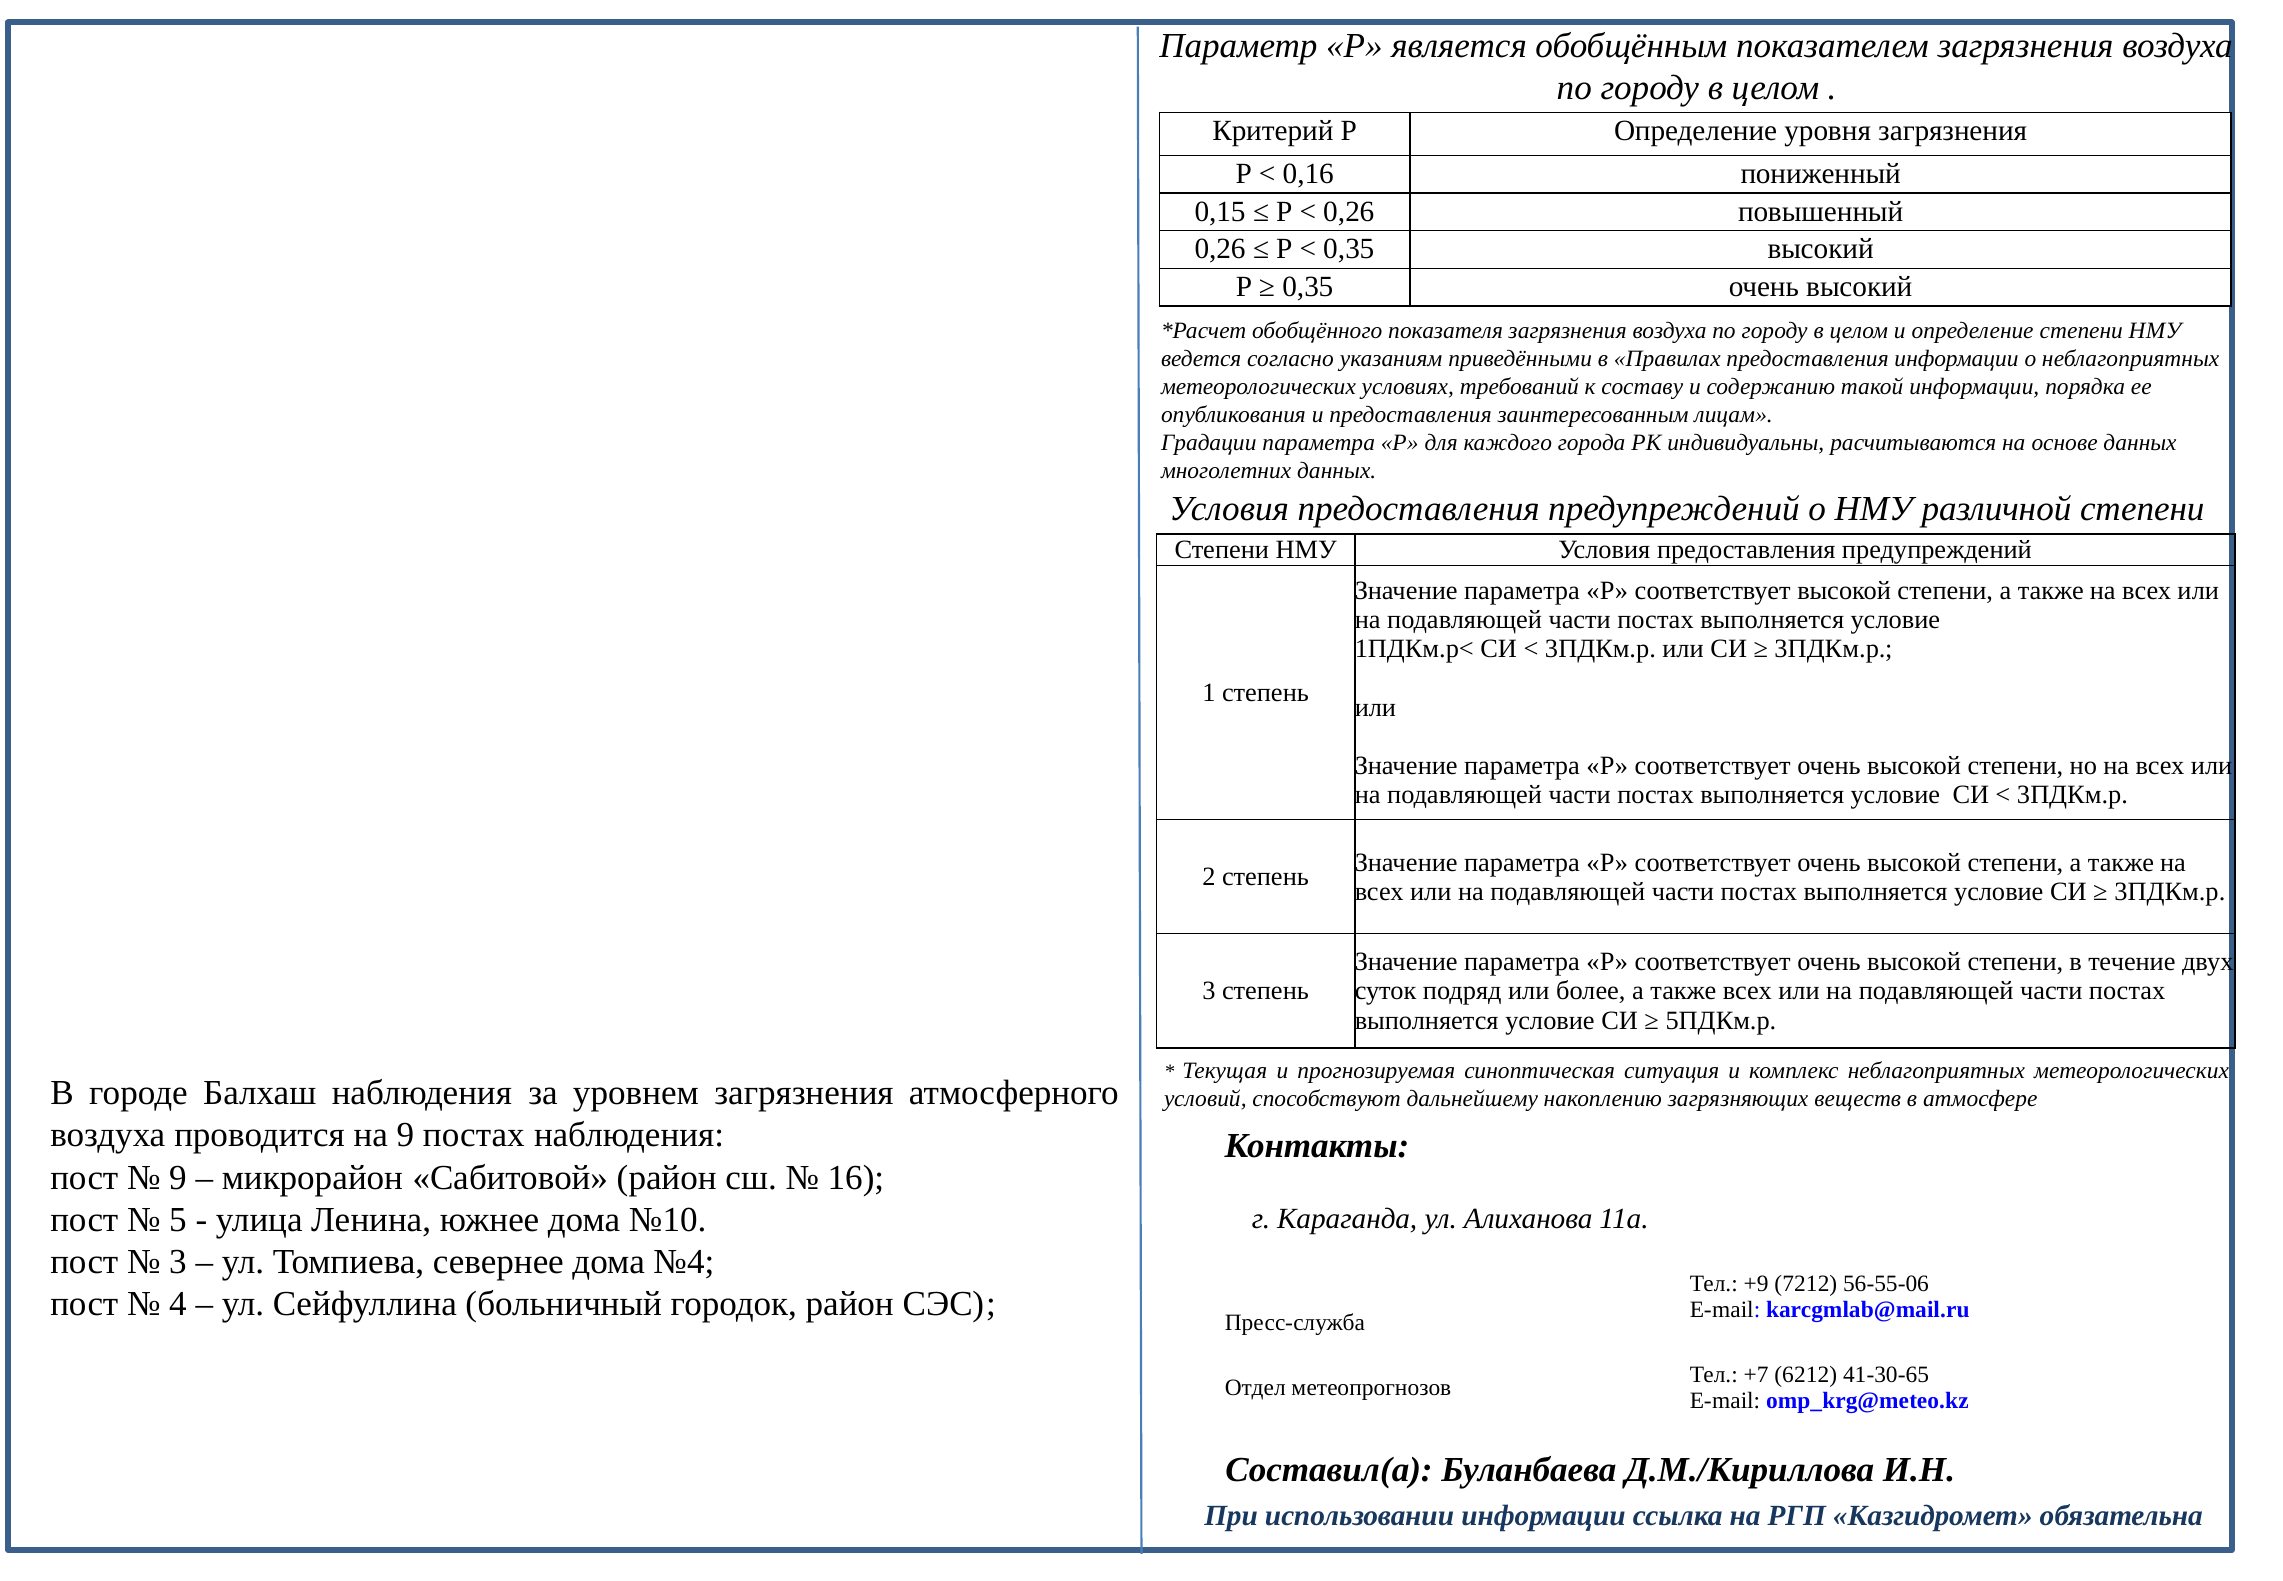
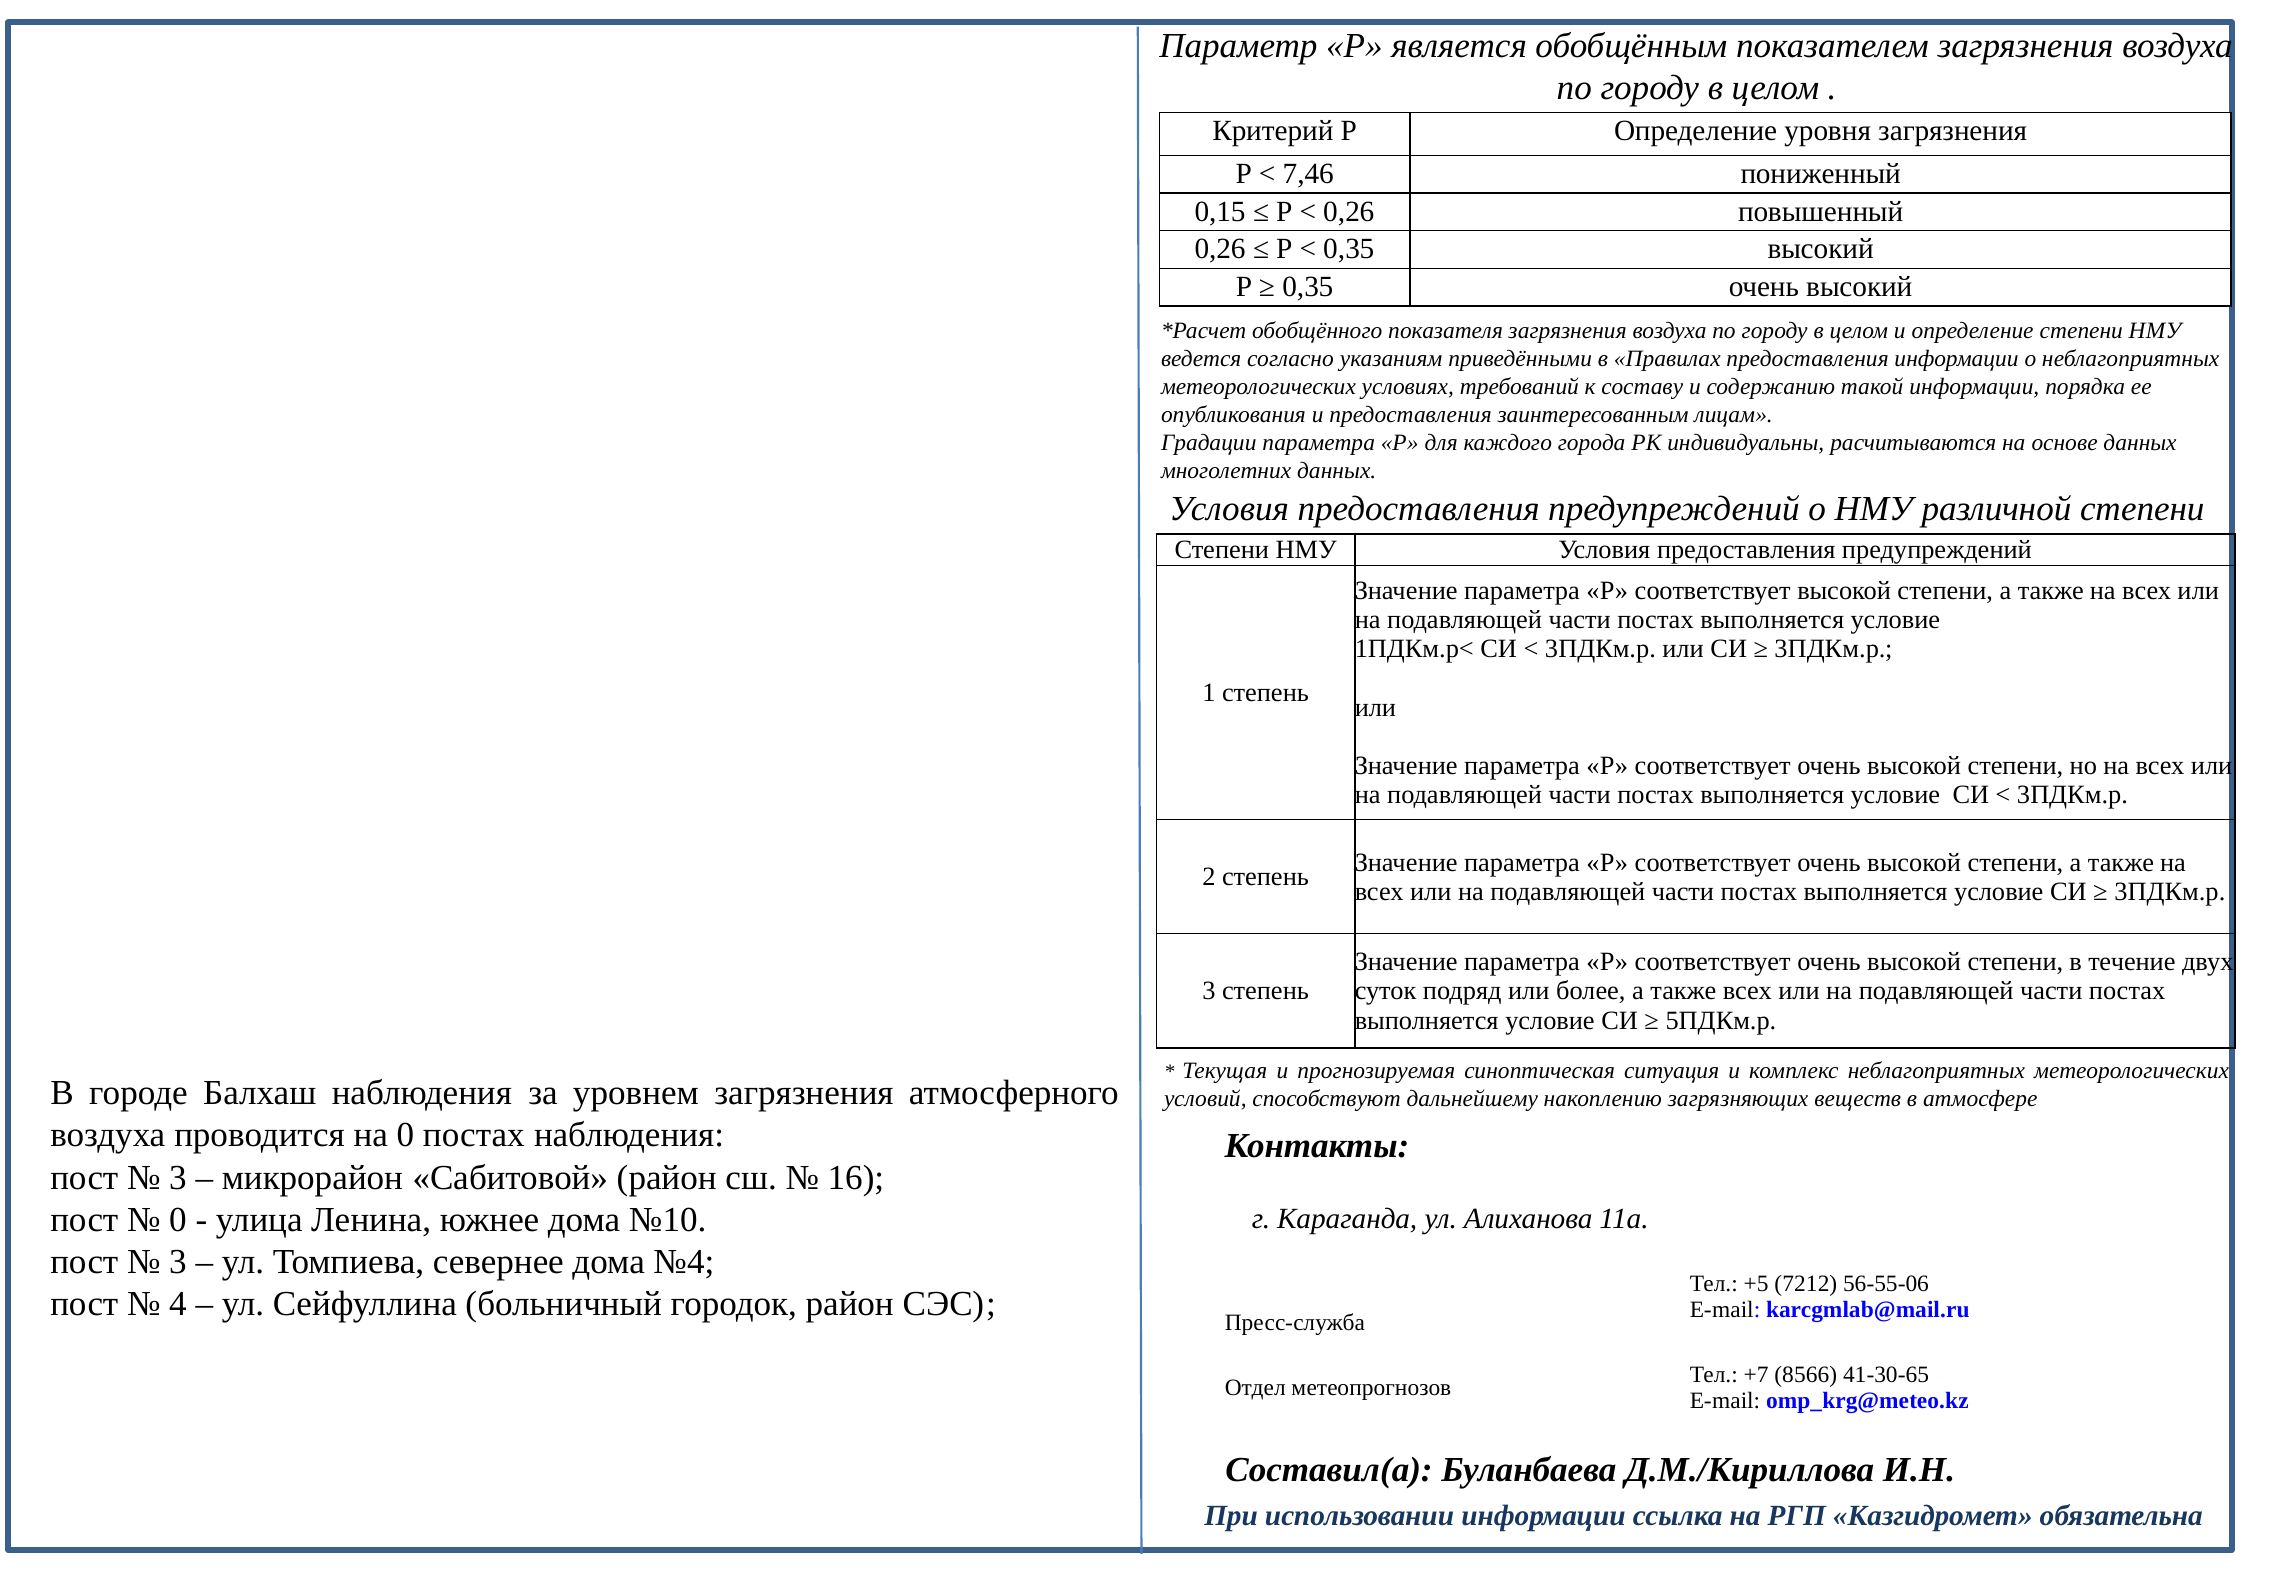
0,16: 0,16 -> 7,46
на 9: 9 -> 0
9 at (178, 1177): 9 -> 3
5 at (178, 1219): 5 -> 0
+9: +9 -> +5
6212: 6212 -> 8566
